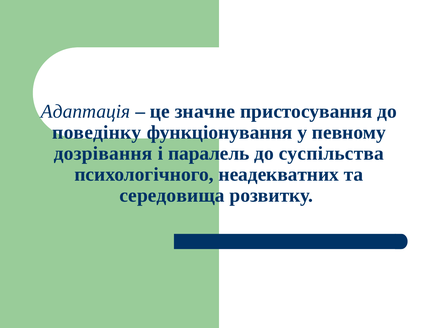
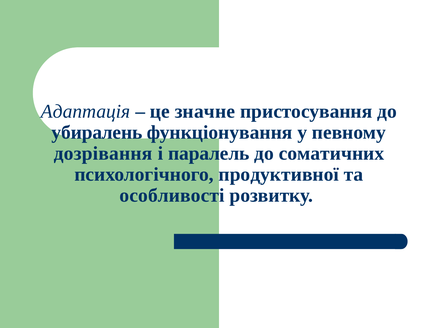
поведінку: поведінку -> убиралень
суспільства: суспільства -> соматичних
неадекватних: неадекватних -> продуктивної
середовища: середовища -> особливості
